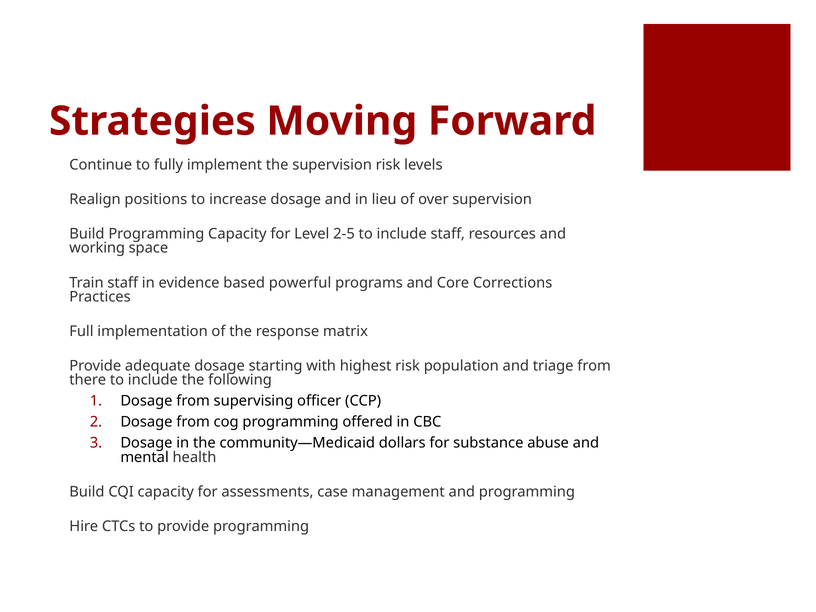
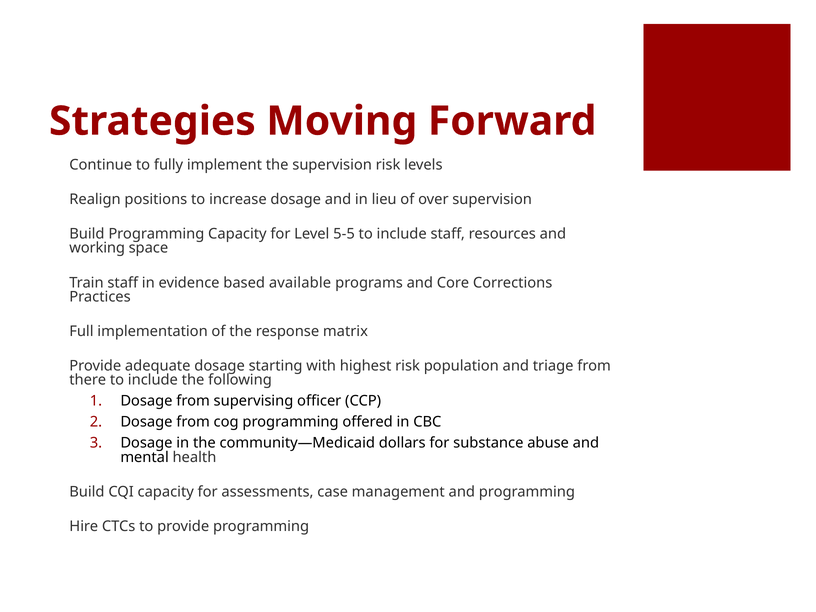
2-5: 2-5 -> 5-5
powerful: powerful -> available
